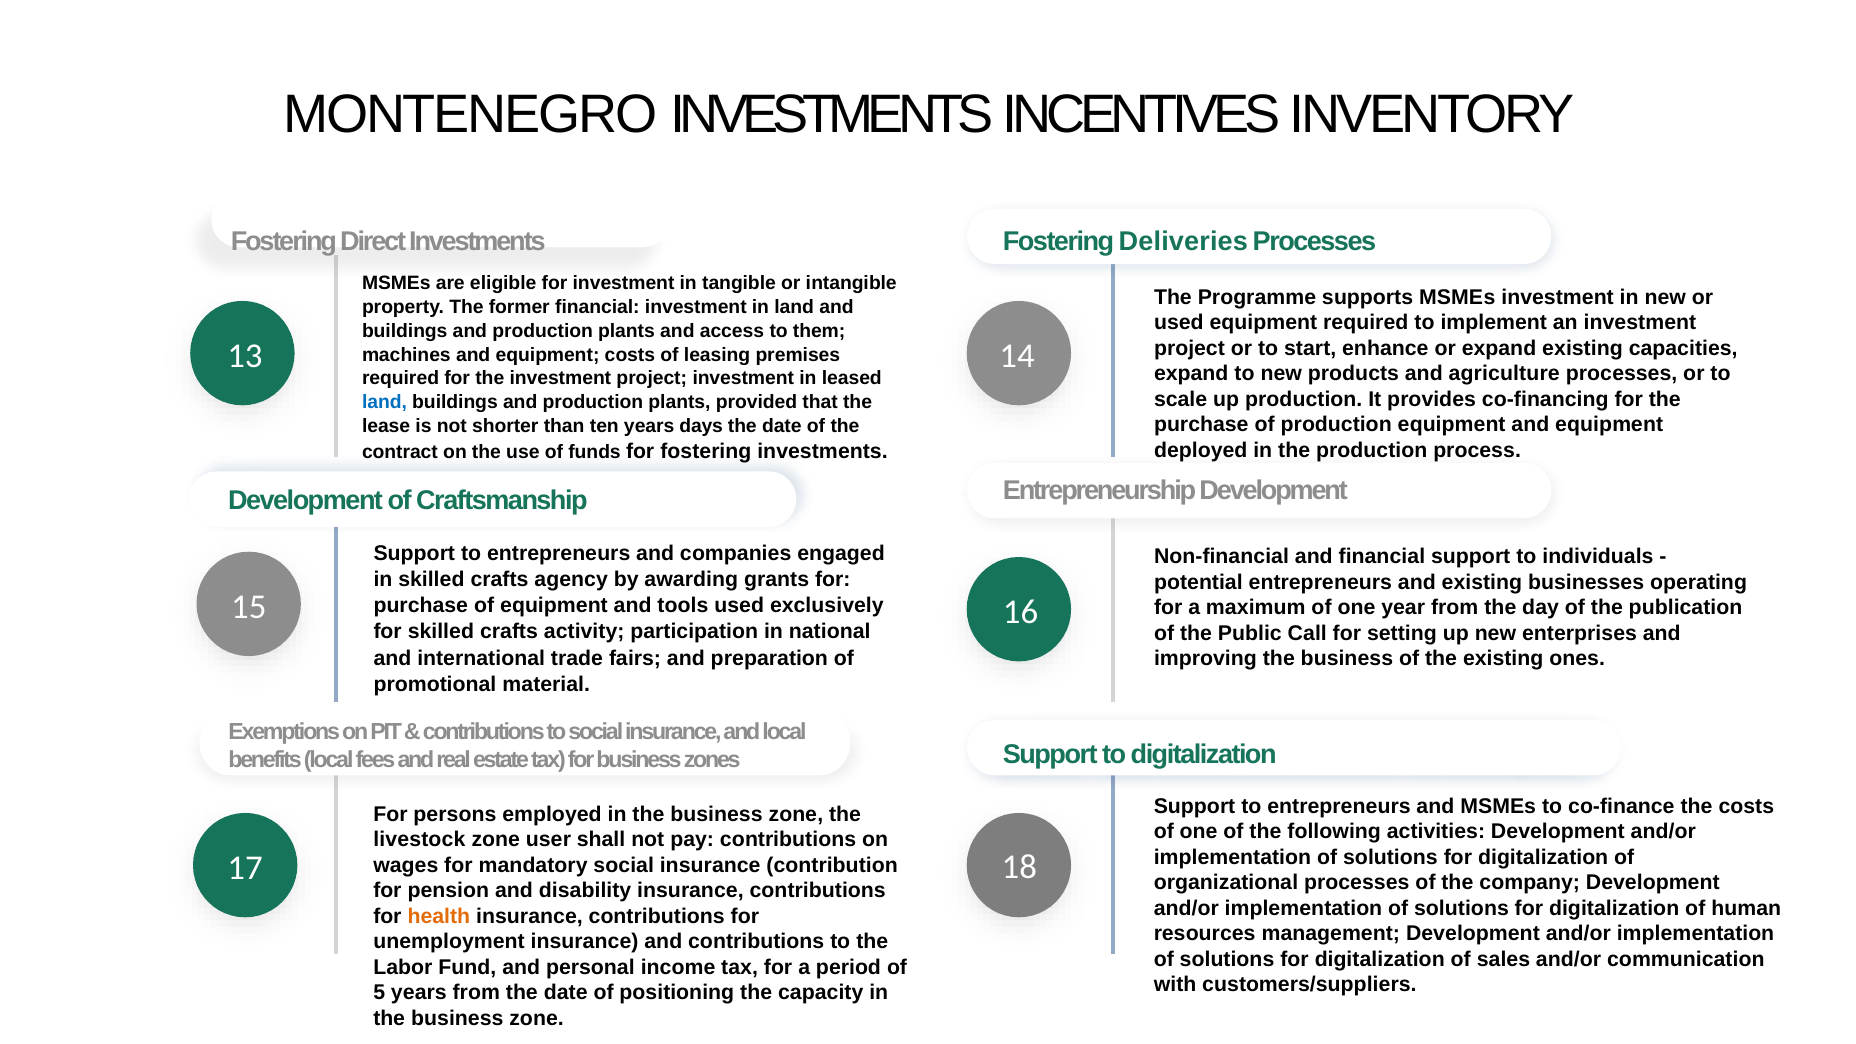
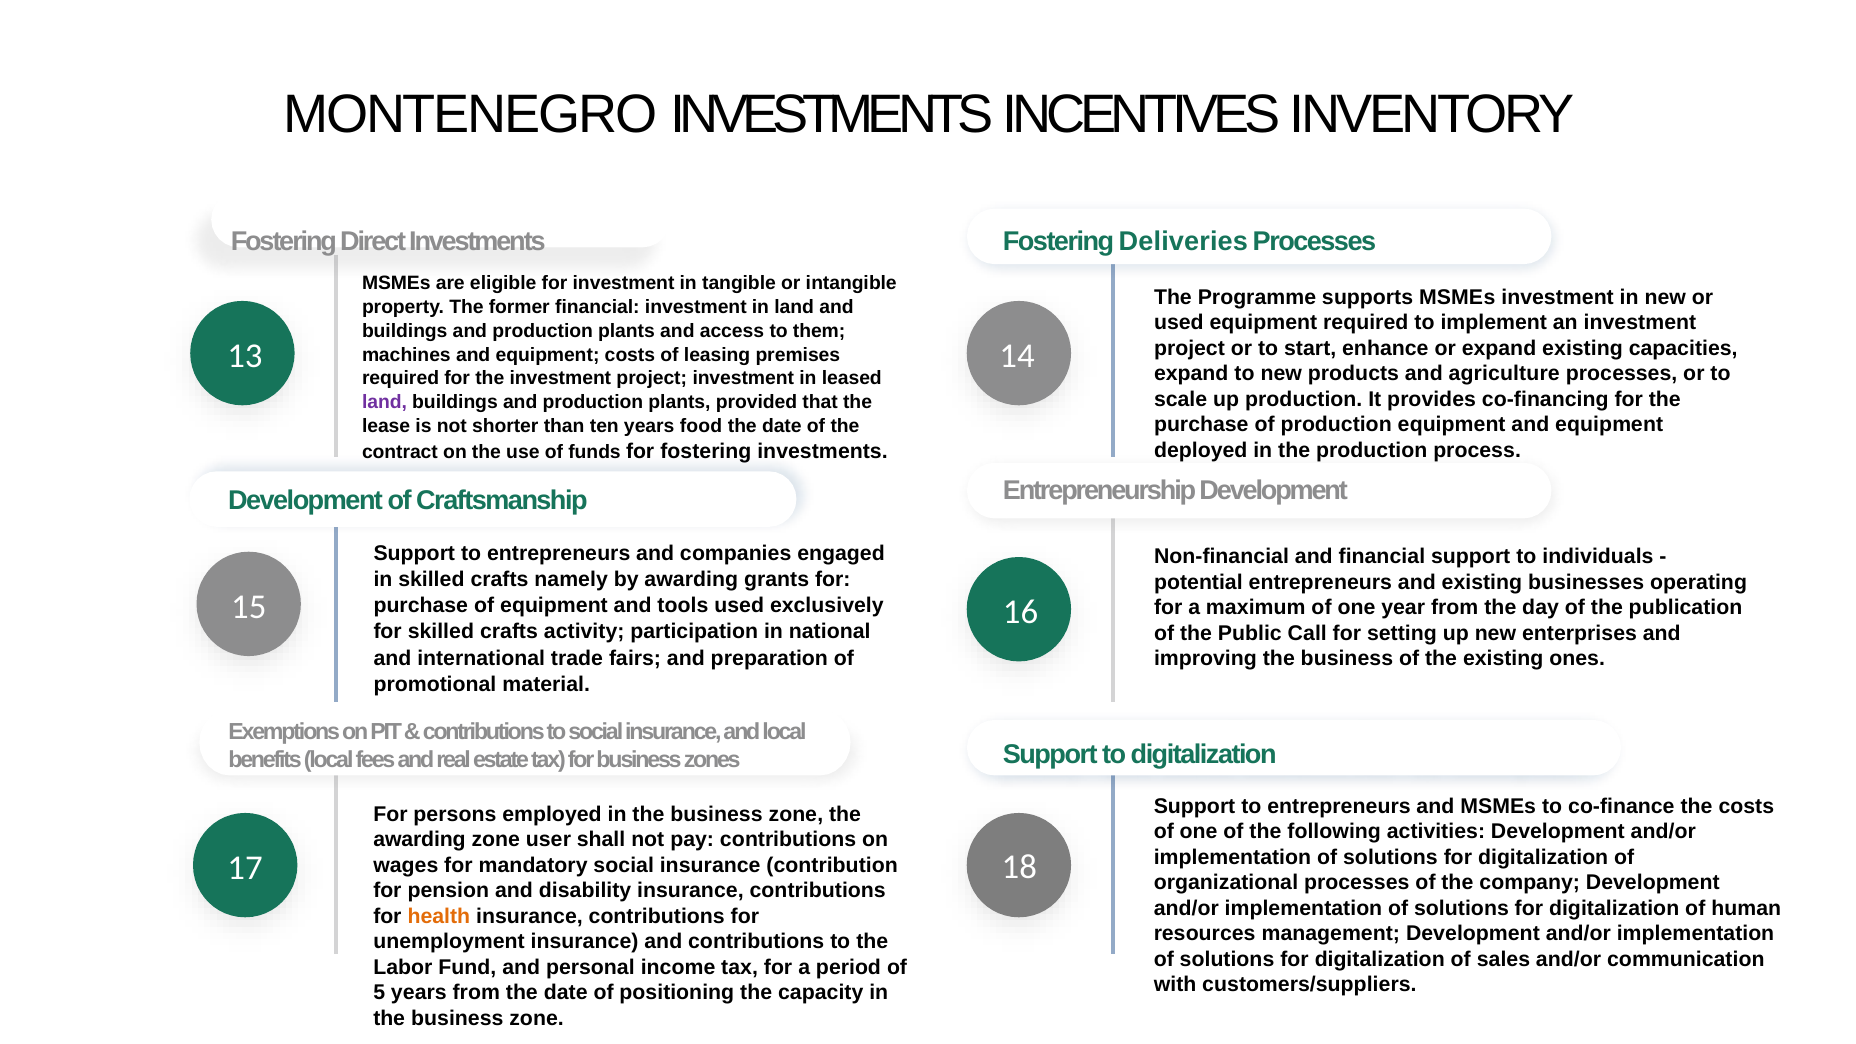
land at (384, 402) colour: blue -> purple
days: days -> food
agency: agency -> namely
livestock at (419, 840): livestock -> awarding
